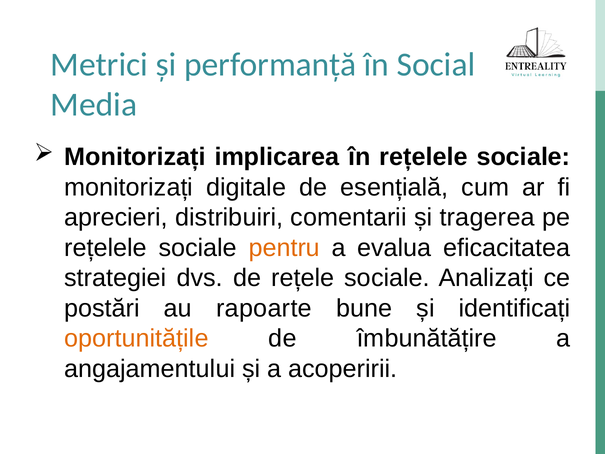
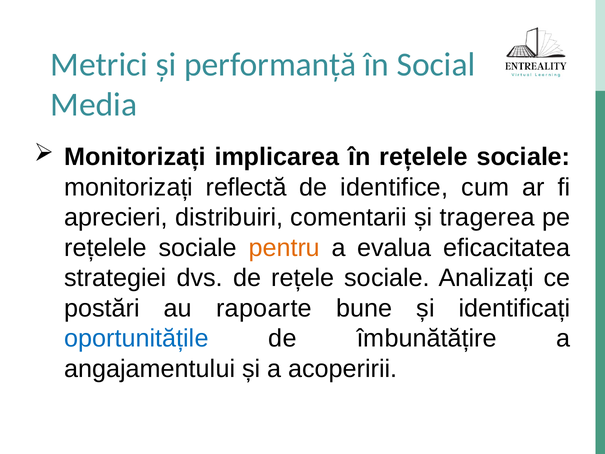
digitale: digitale -> reflectă
esențială: esențială -> identifice
oportunitățile colour: orange -> blue
